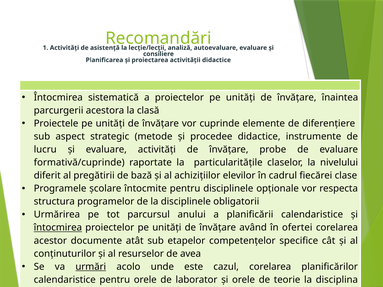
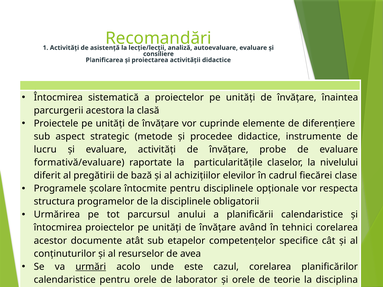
formativă/cuprinde: formativă/cuprinde -> formativă/evaluare
întocmirea at (58, 228) underline: present -> none
ofertei: ofertei -> tehnici
